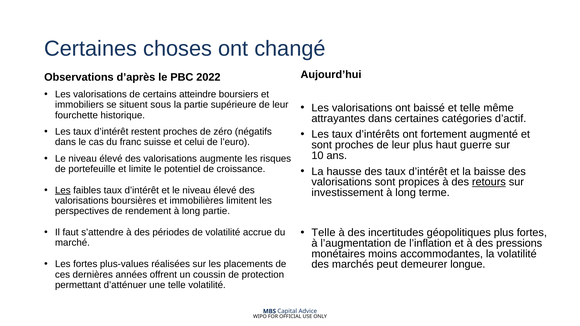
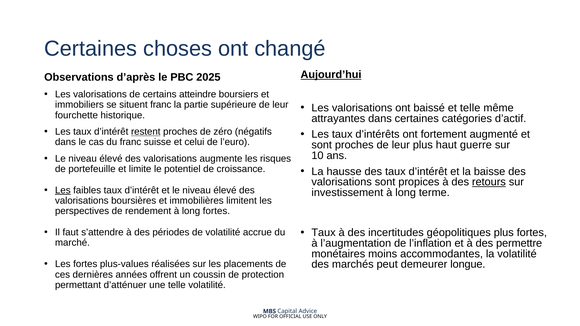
Aujourd’hui underline: none -> present
2022: 2022 -> 2025
situent sous: sous -> franc
restent underline: none -> present
long partie: partie -> fortes
Telle at (323, 233): Telle -> Taux
pressions: pressions -> permettre
